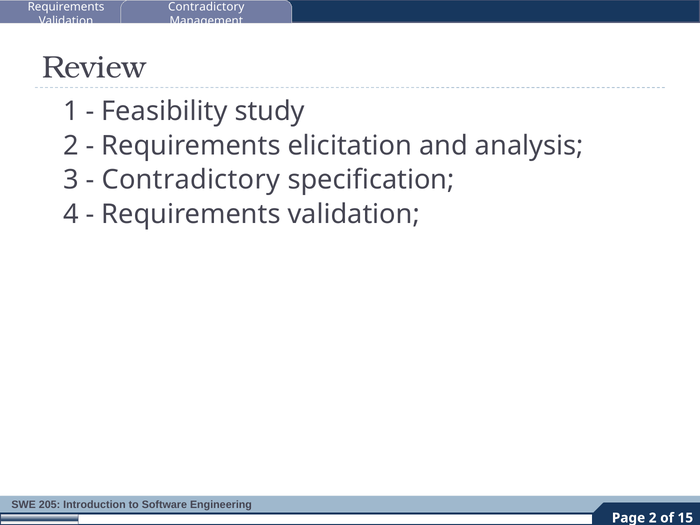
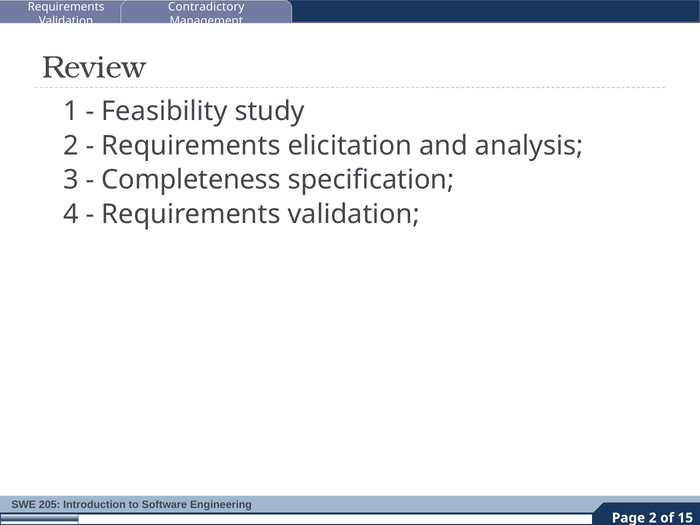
Contradictory at (191, 180): Contradictory -> Completeness
